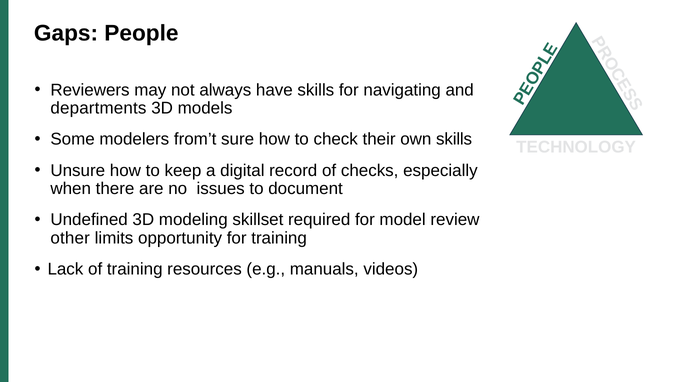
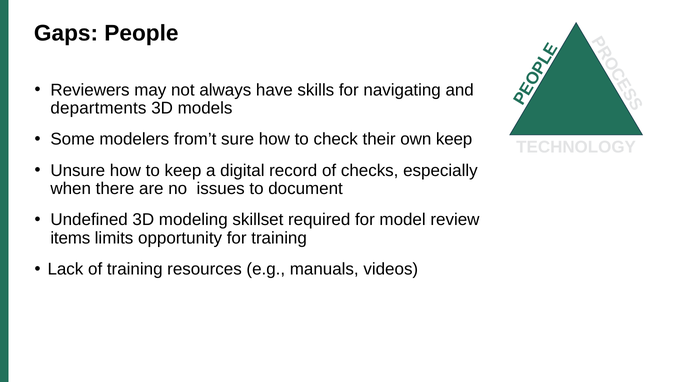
own skills: skills -> keep
other: other -> items
